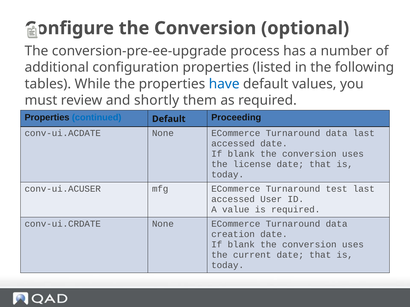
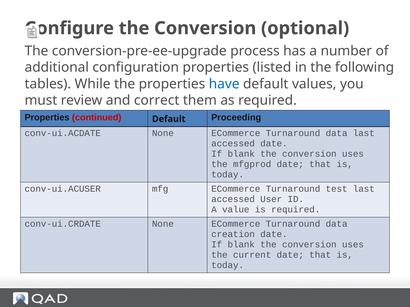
shortly: shortly -> correct
continued colour: blue -> red
license: license -> mfgprod
